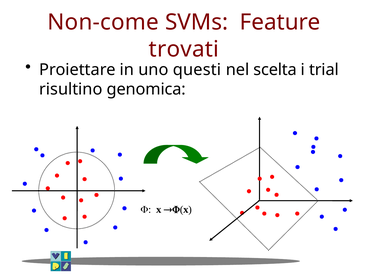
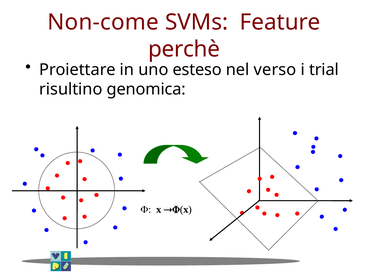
trovati: trovati -> perchè
questi: questi -> esteso
scelta: scelta -> verso
